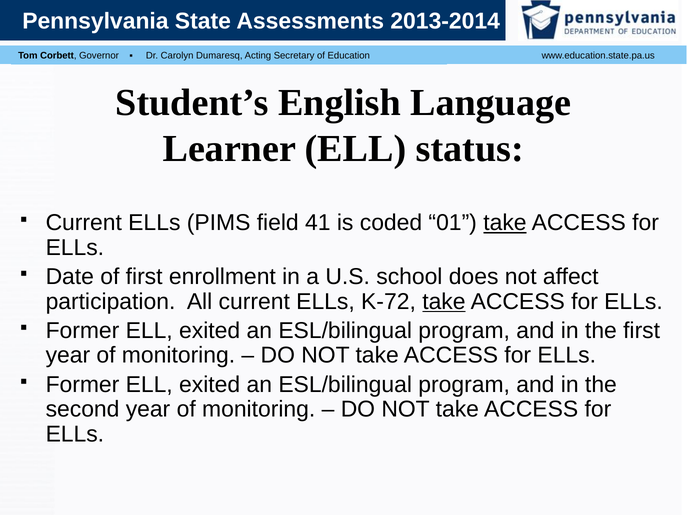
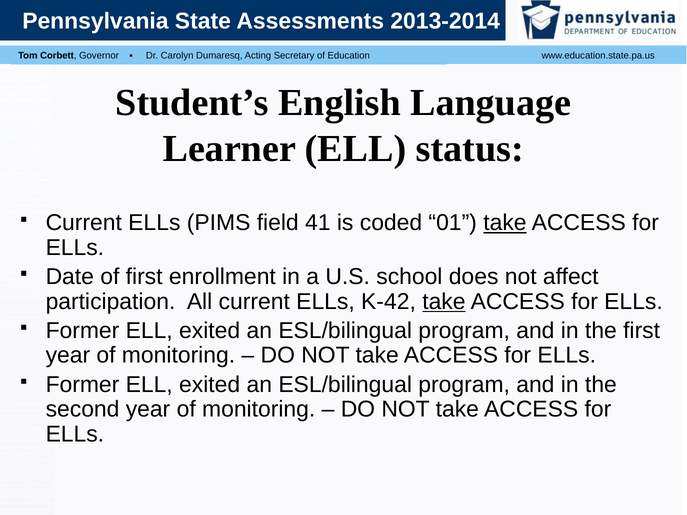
K-72: K-72 -> K-42
